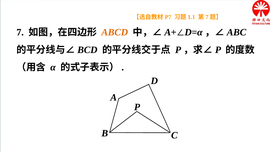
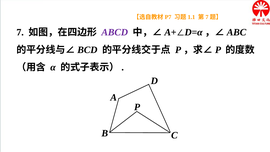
ABCD colour: orange -> purple
